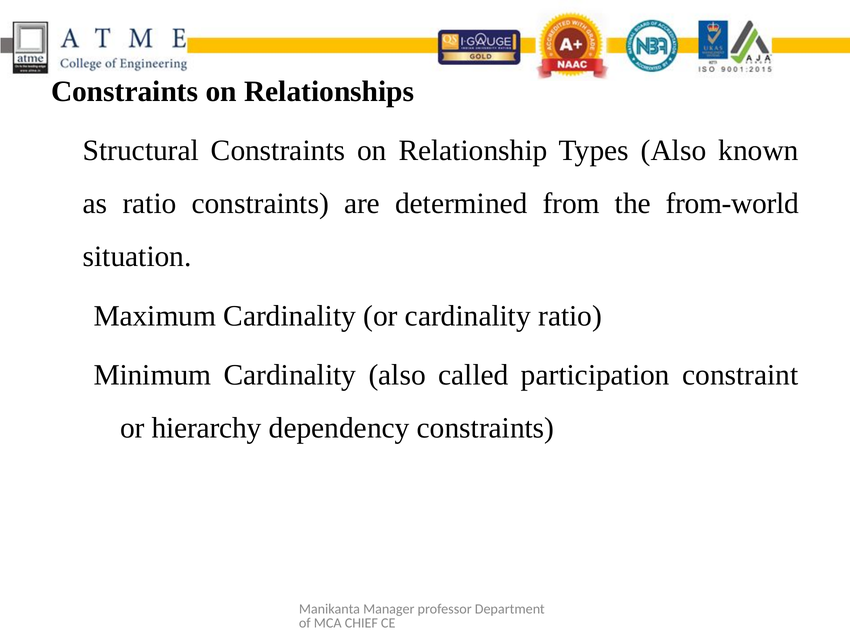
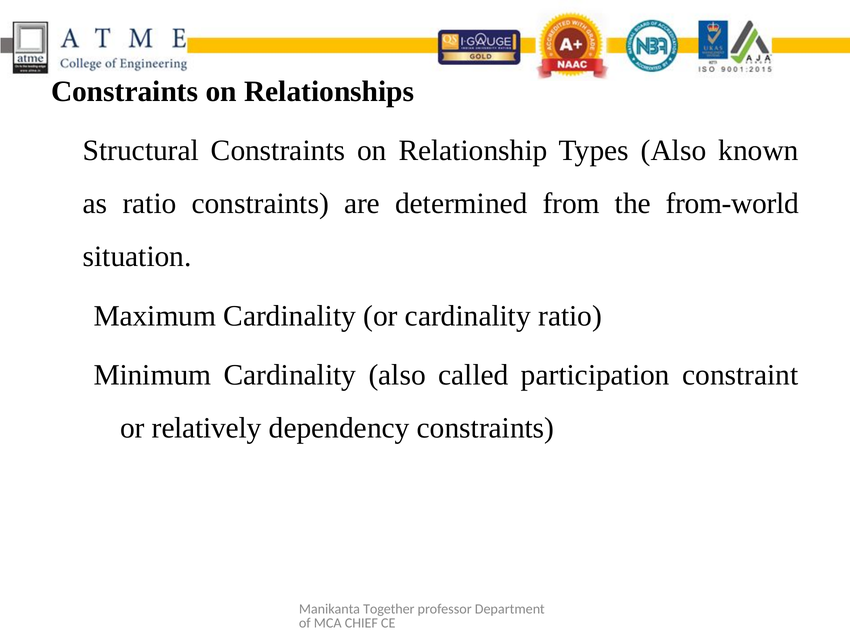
hierarchy: hierarchy -> relatively
Manager: Manager -> Together
